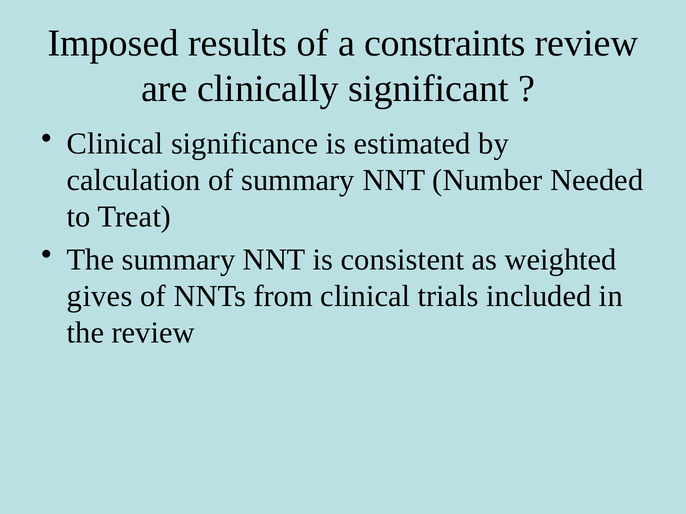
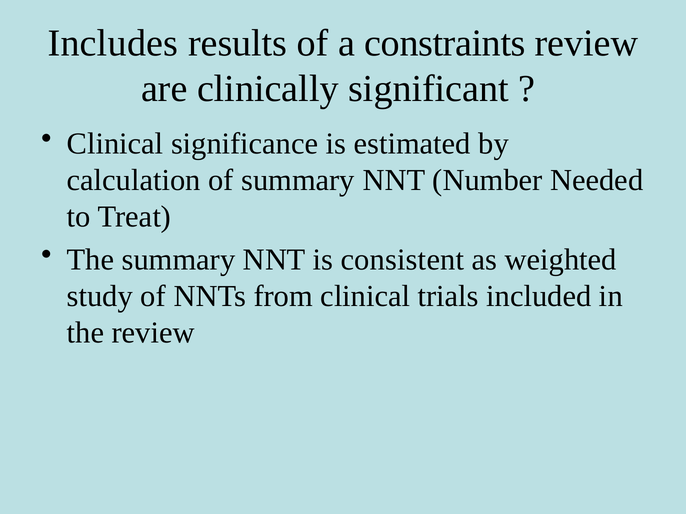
Imposed: Imposed -> Includes
gives: gives -> study
